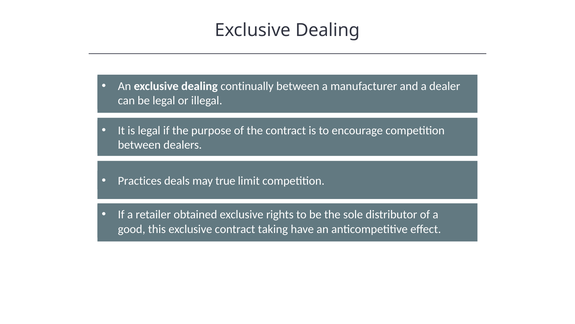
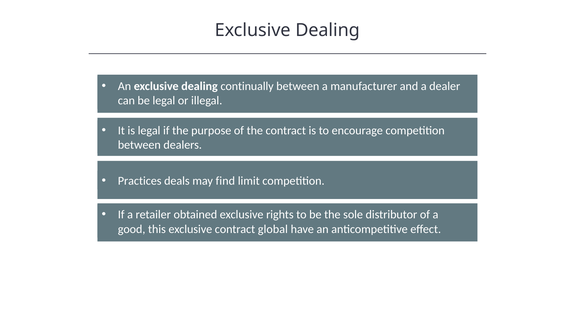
true: true -> find
taking: taking -> global
